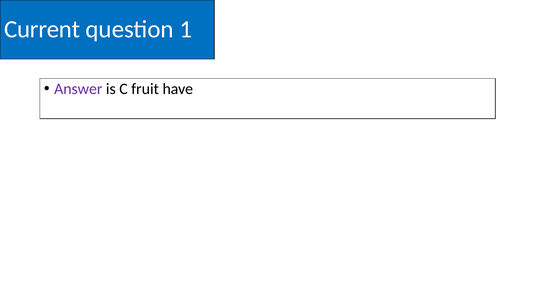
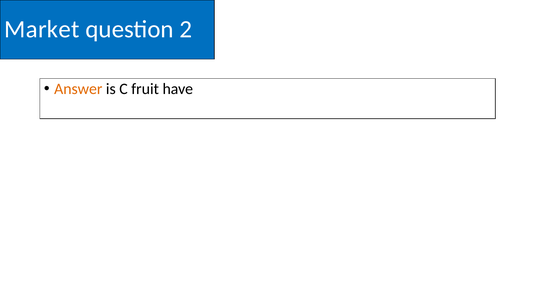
Current: Current -> Market
1: 1 -> 2
Answer colour: purple -> orange
